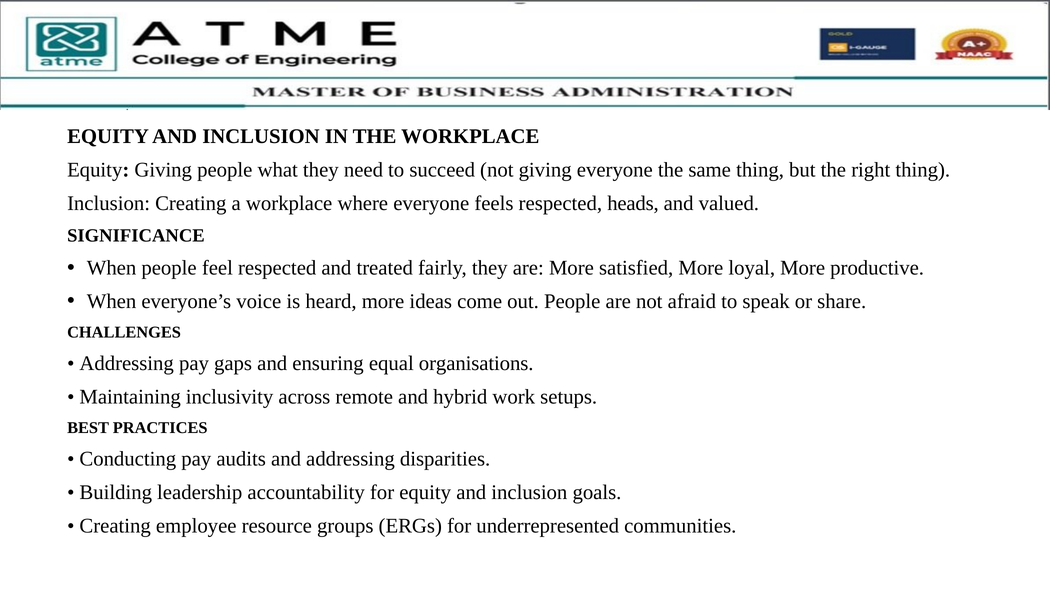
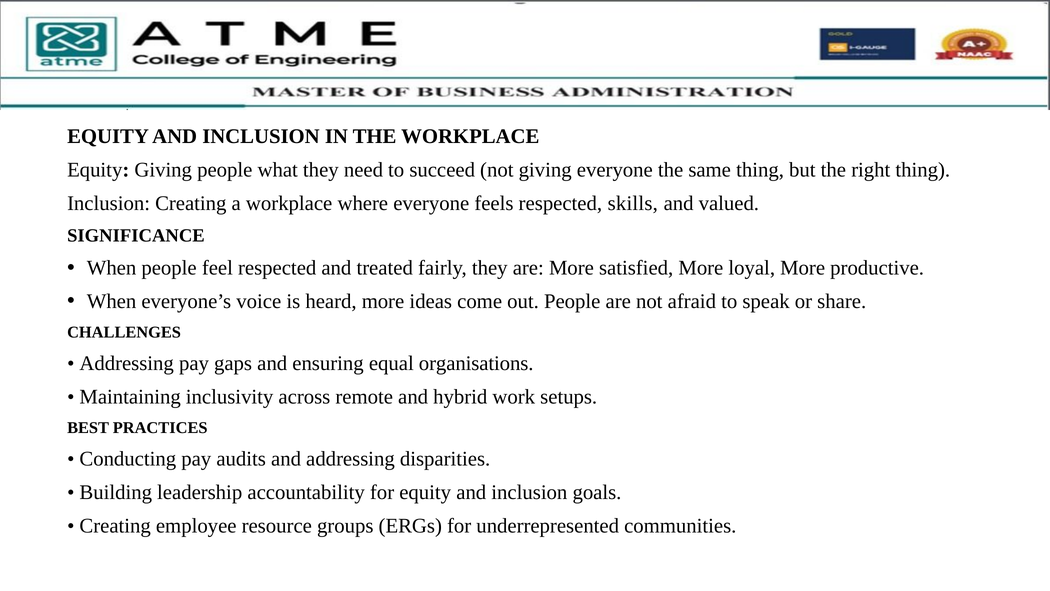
heads: heads -> skills
